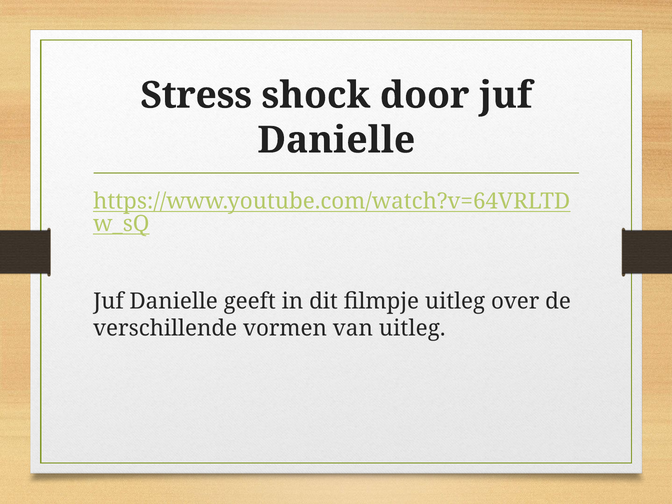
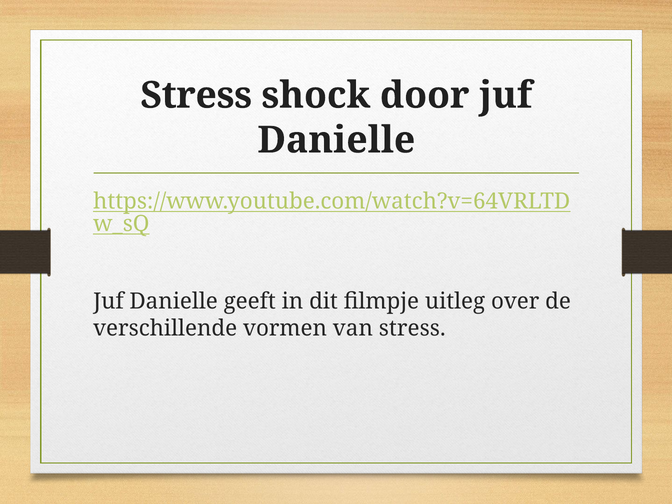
van uitleg: uitleg -> stress
